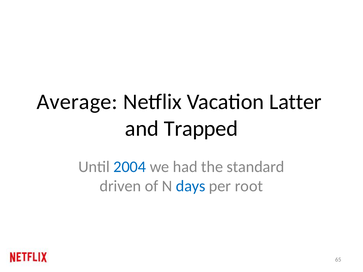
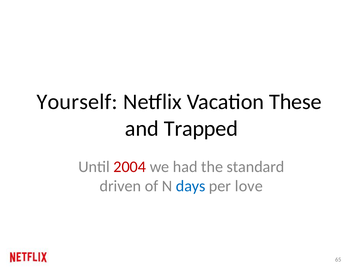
Average: Average -> Yourself
Latter: Latter -> These
2004 colour: blue -> red
root: root -> love
